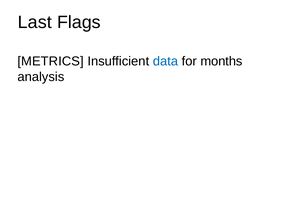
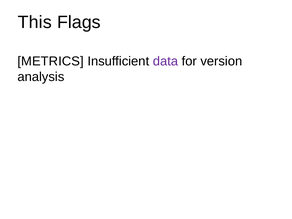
Last: Last -> This
data colour: blue -> purple
months: months -> version
